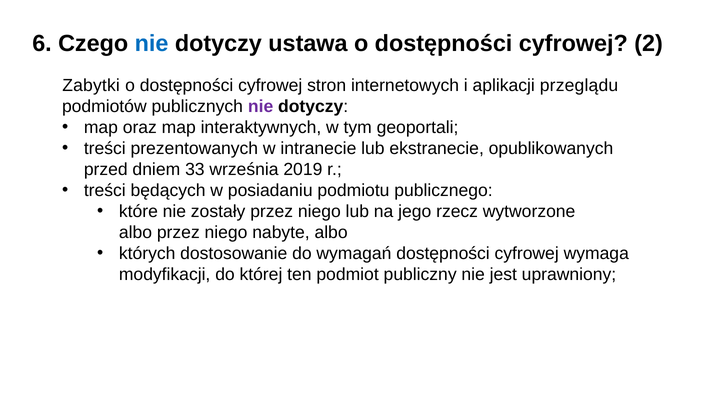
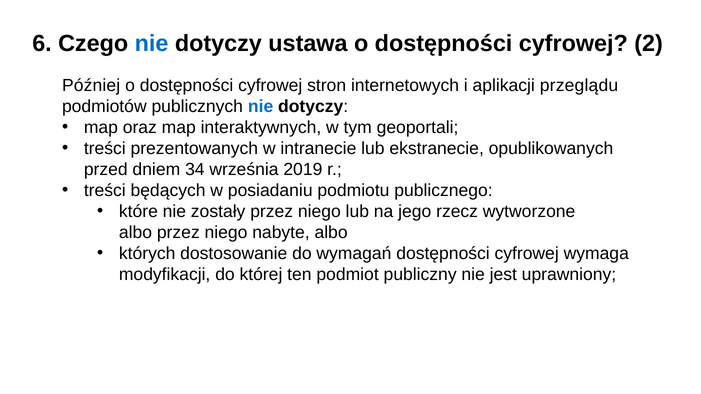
Zabytki: Zabytki -> Później
nie at (261, 106) colour: purple -> blue
33: 33 -> 34
